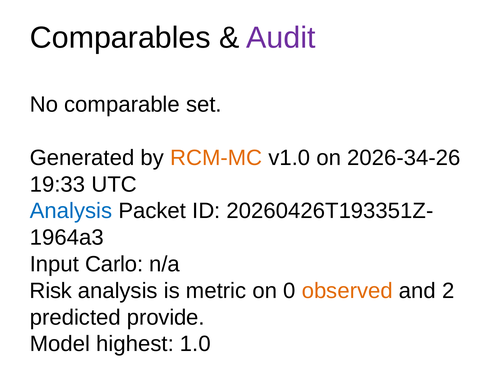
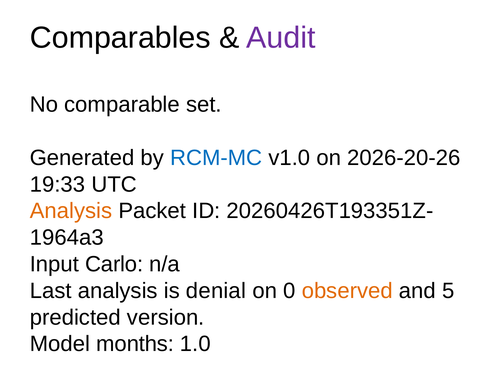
RCM-MC colour: orange -> blue
2026-34-26: 2026-34-26 -> 2026-20-26
Analysis at (71, 211) colour: blue -> orange
Risk: Risk -> Last
metric: metric -> denial
2: 2 -> 5
provide: provide -> version
highest: highest -> months
